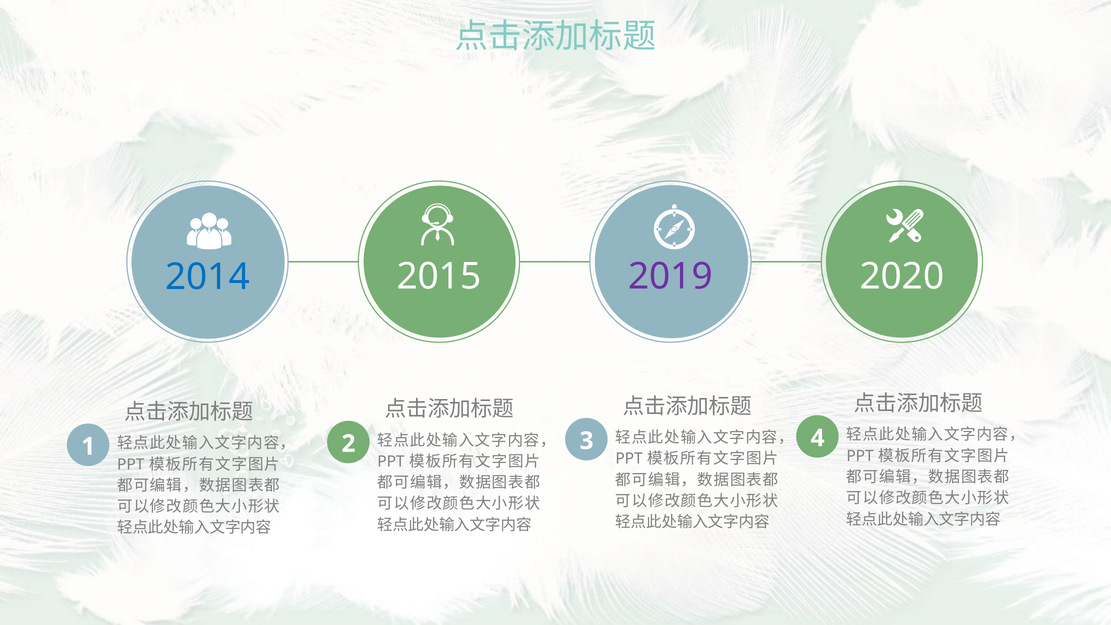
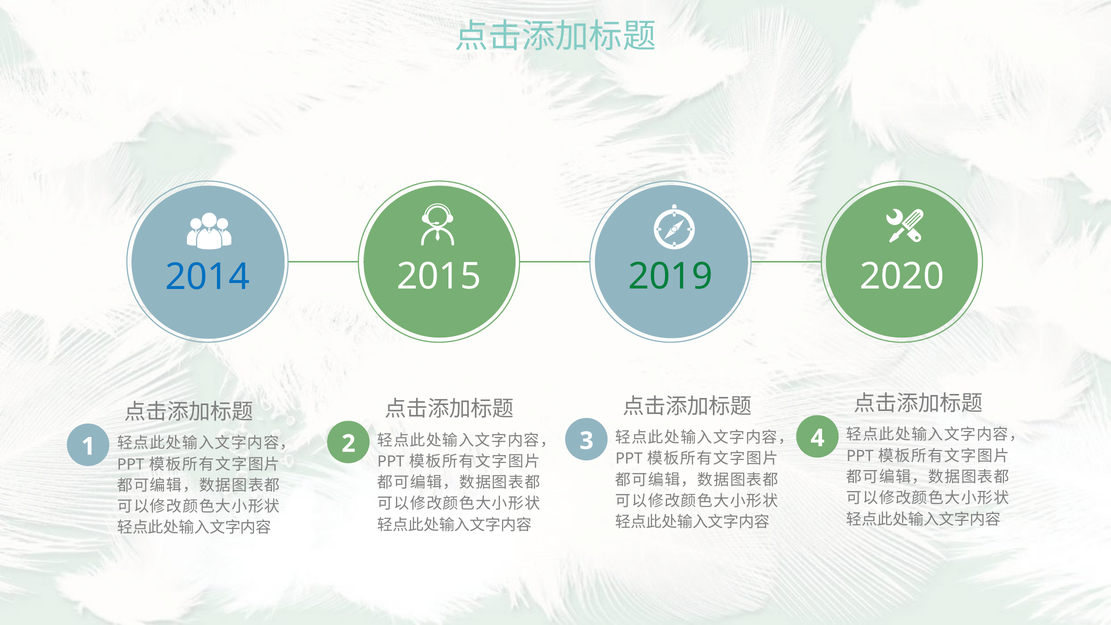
2019 colour: purple -> green
